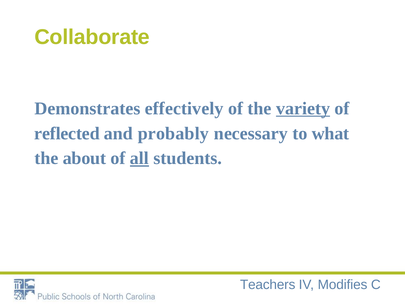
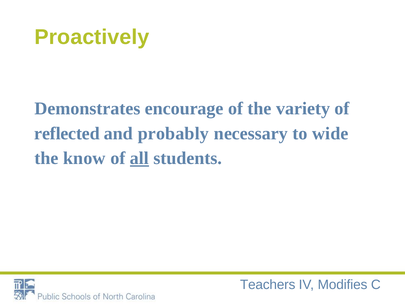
Collaborate: Collaborate -> Proactively
effectively: effectively -> encourage
variety underline: present -> none
what: what -> wide
about: about -> know
